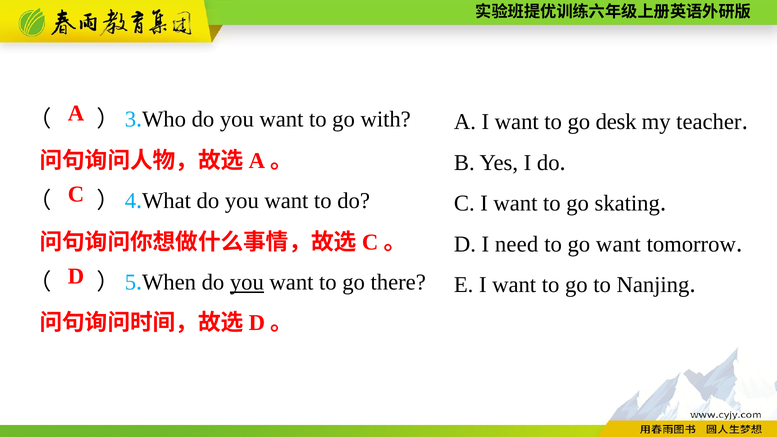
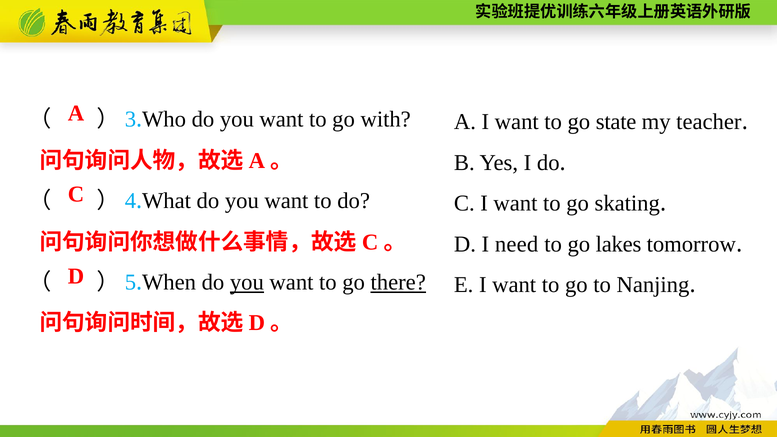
desk: desk -> state
go want: want -> lakes
there underline: none -> present
